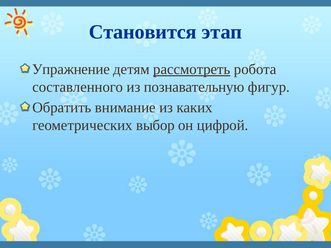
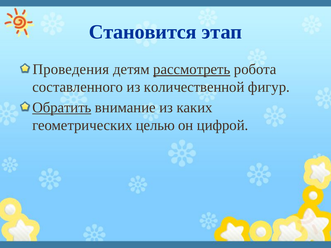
Упражнение: Упражнение -> Проведения
познавательную: познавательную -> количественной
Обратить underline: none -> present
выбор: выбор -> целью
